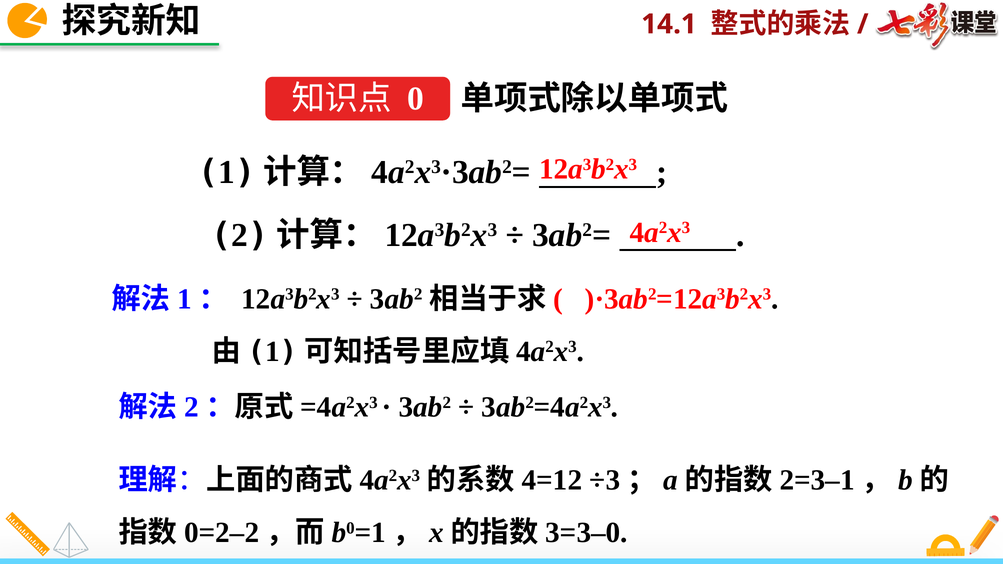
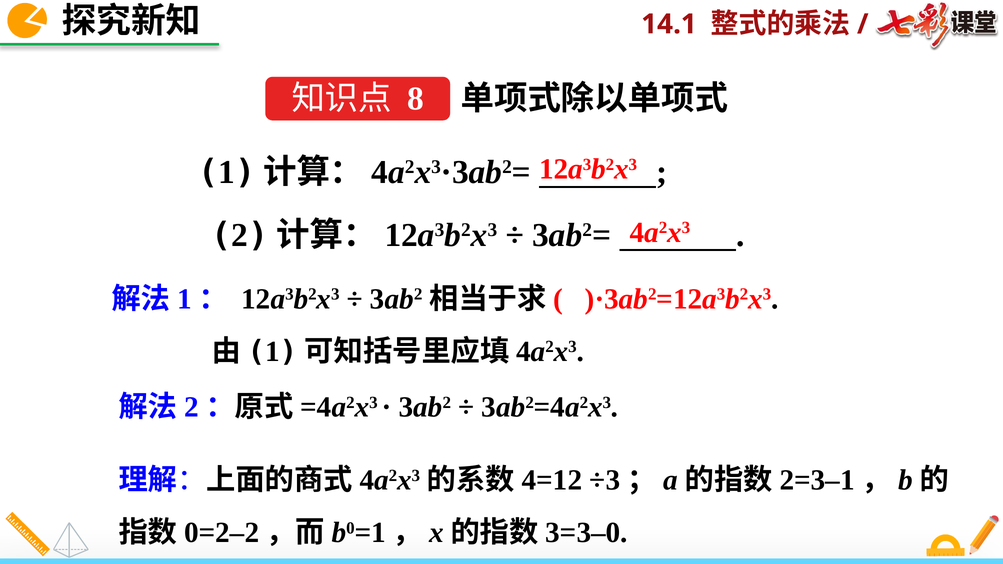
0: 0 -> 8
